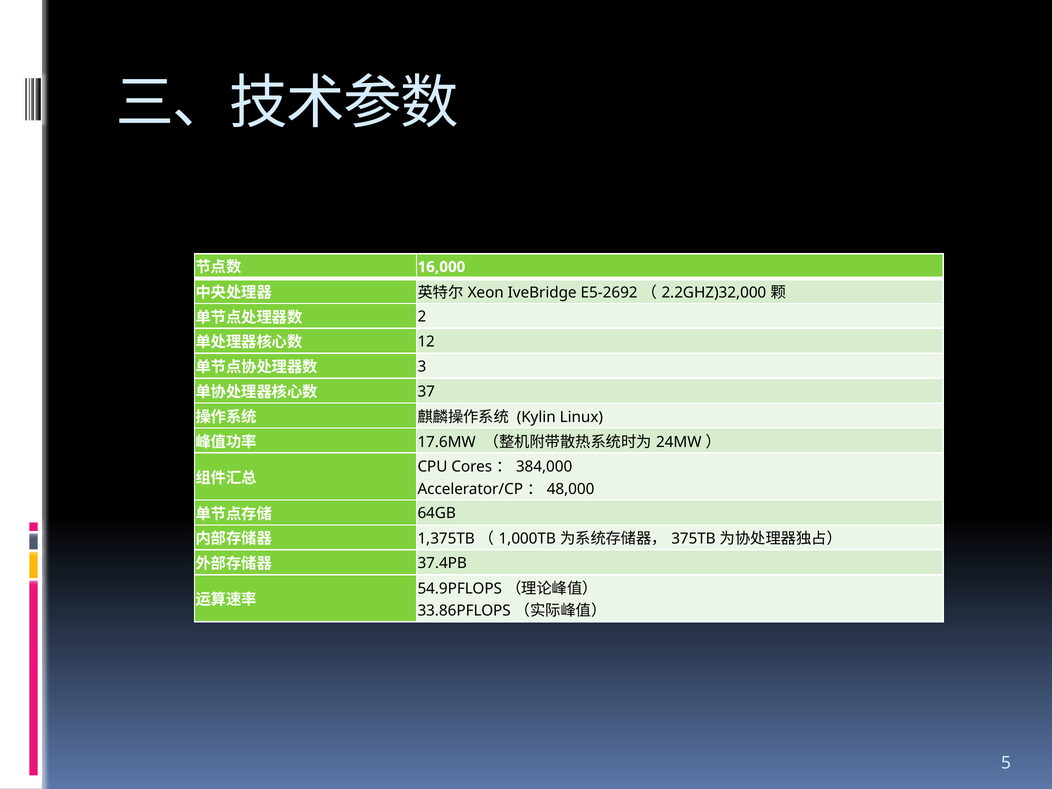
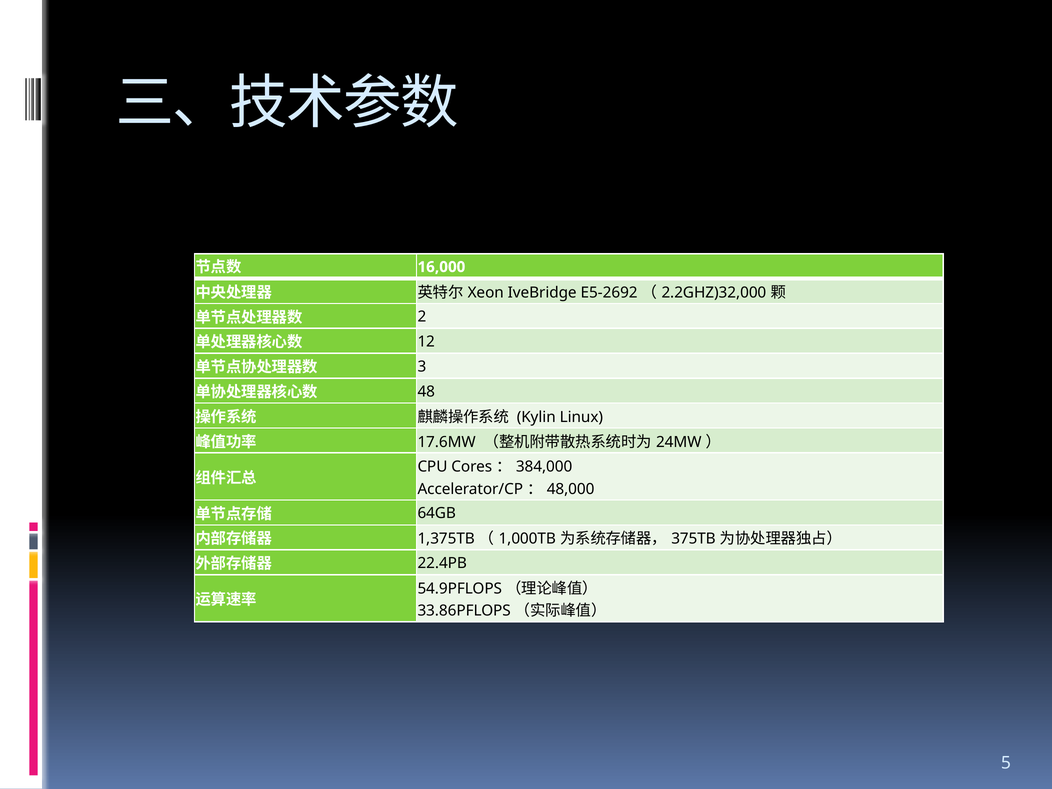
37: 37 -> 48
37.4PB: 37.4PB -> 22.4PB
